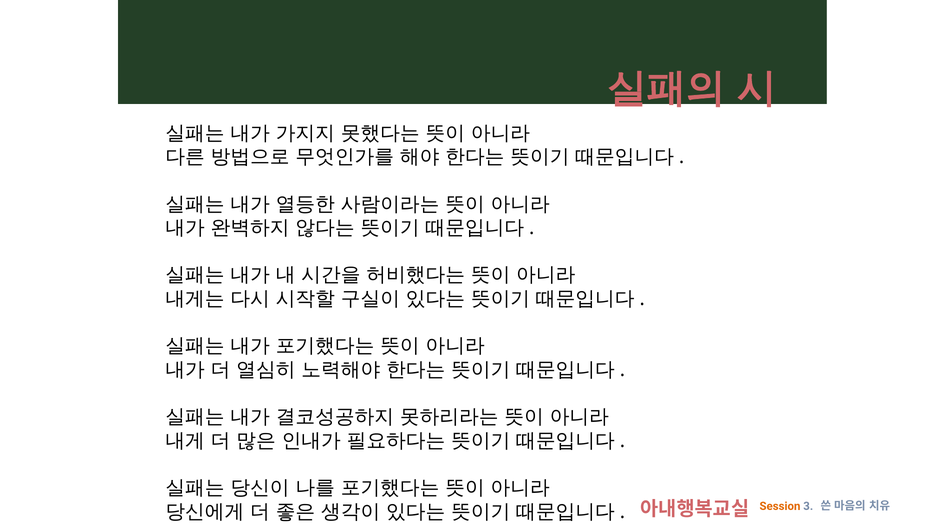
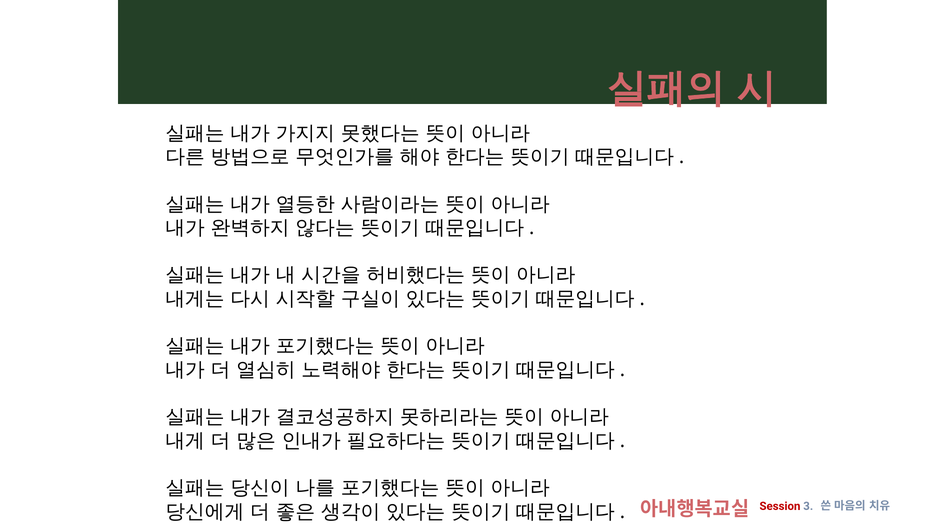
Session colour: orange -> red
